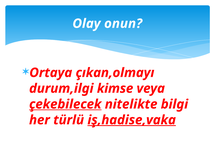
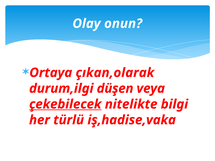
çıkan,olmayı: çıkan,olmayı -> çıkan,olarak
kimse: kimse -> düşen
iş,hadise,vaka underline: present -> none
